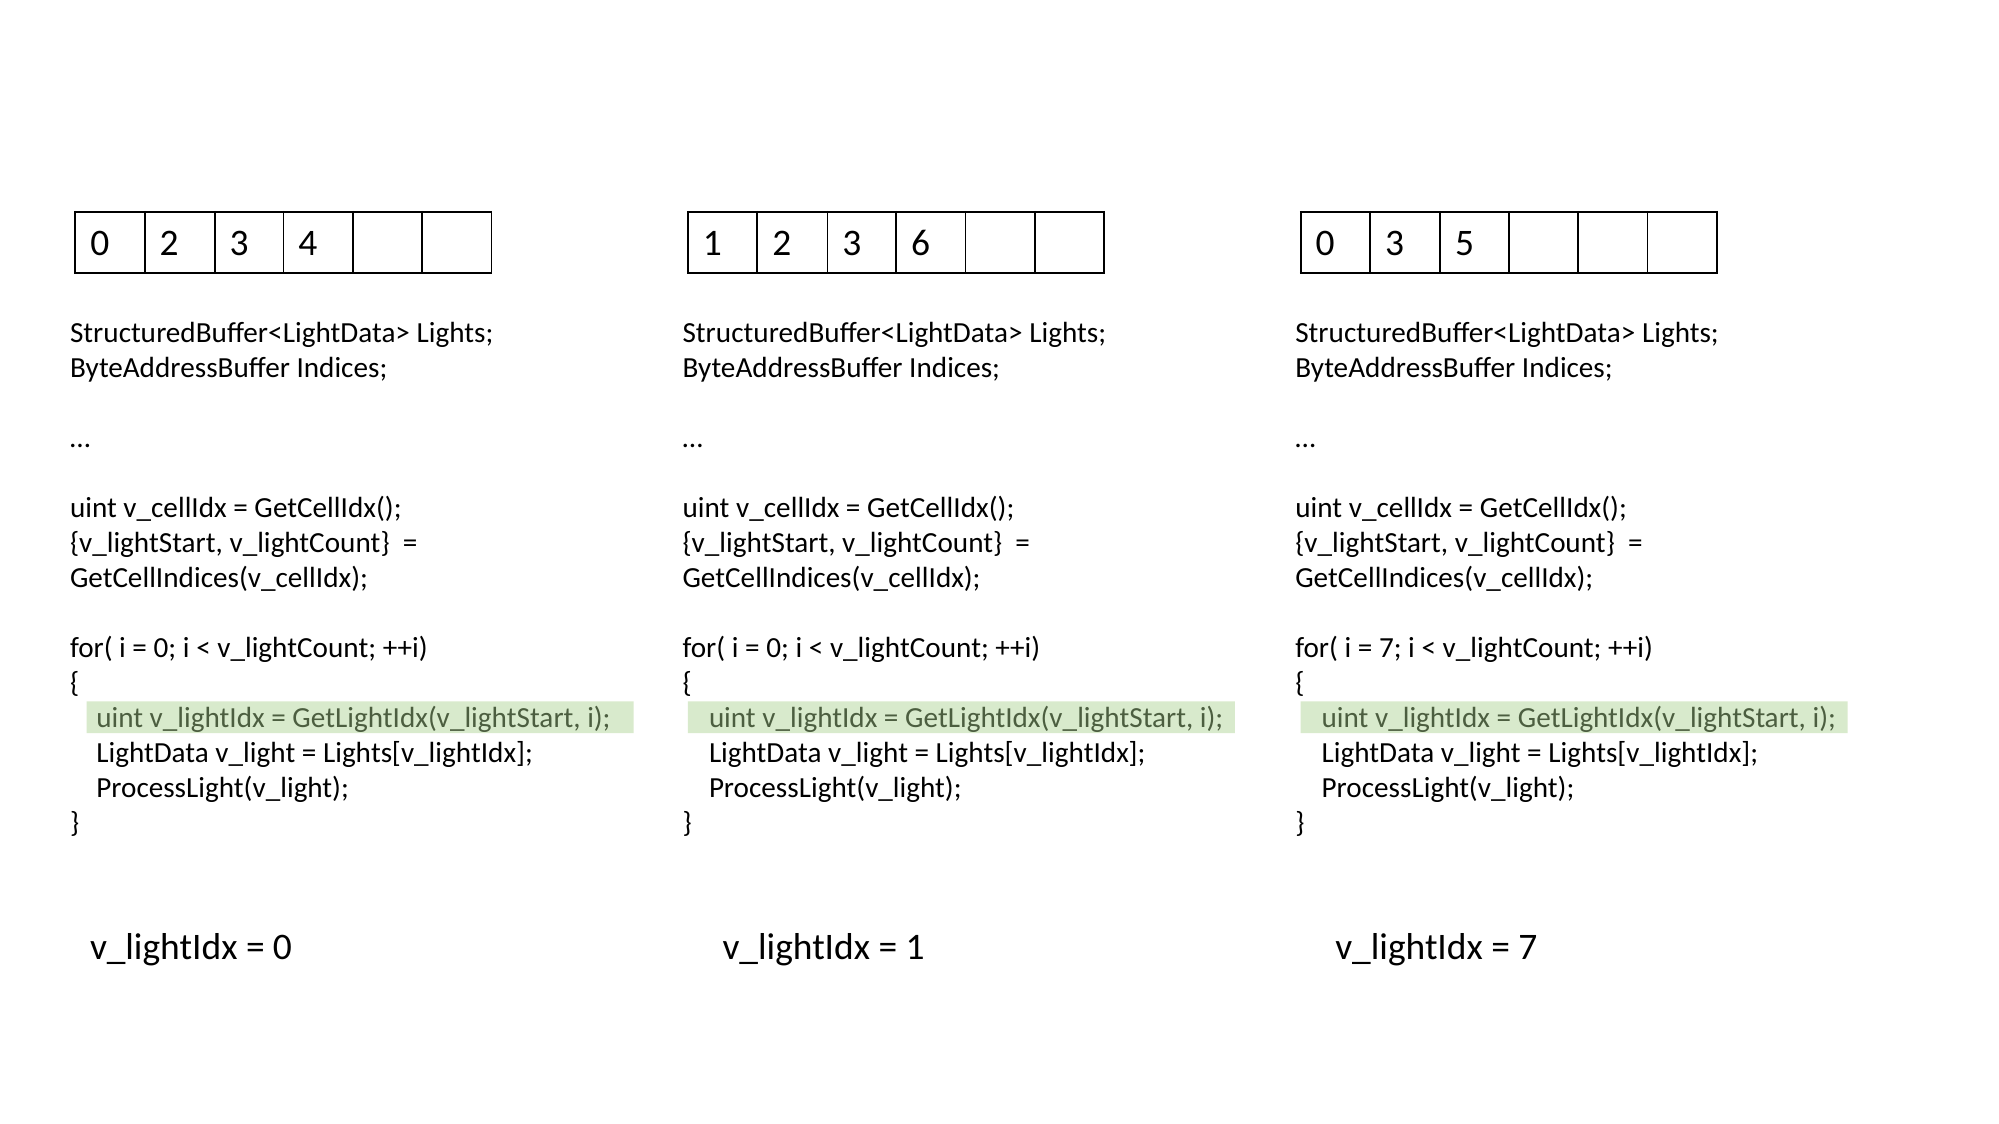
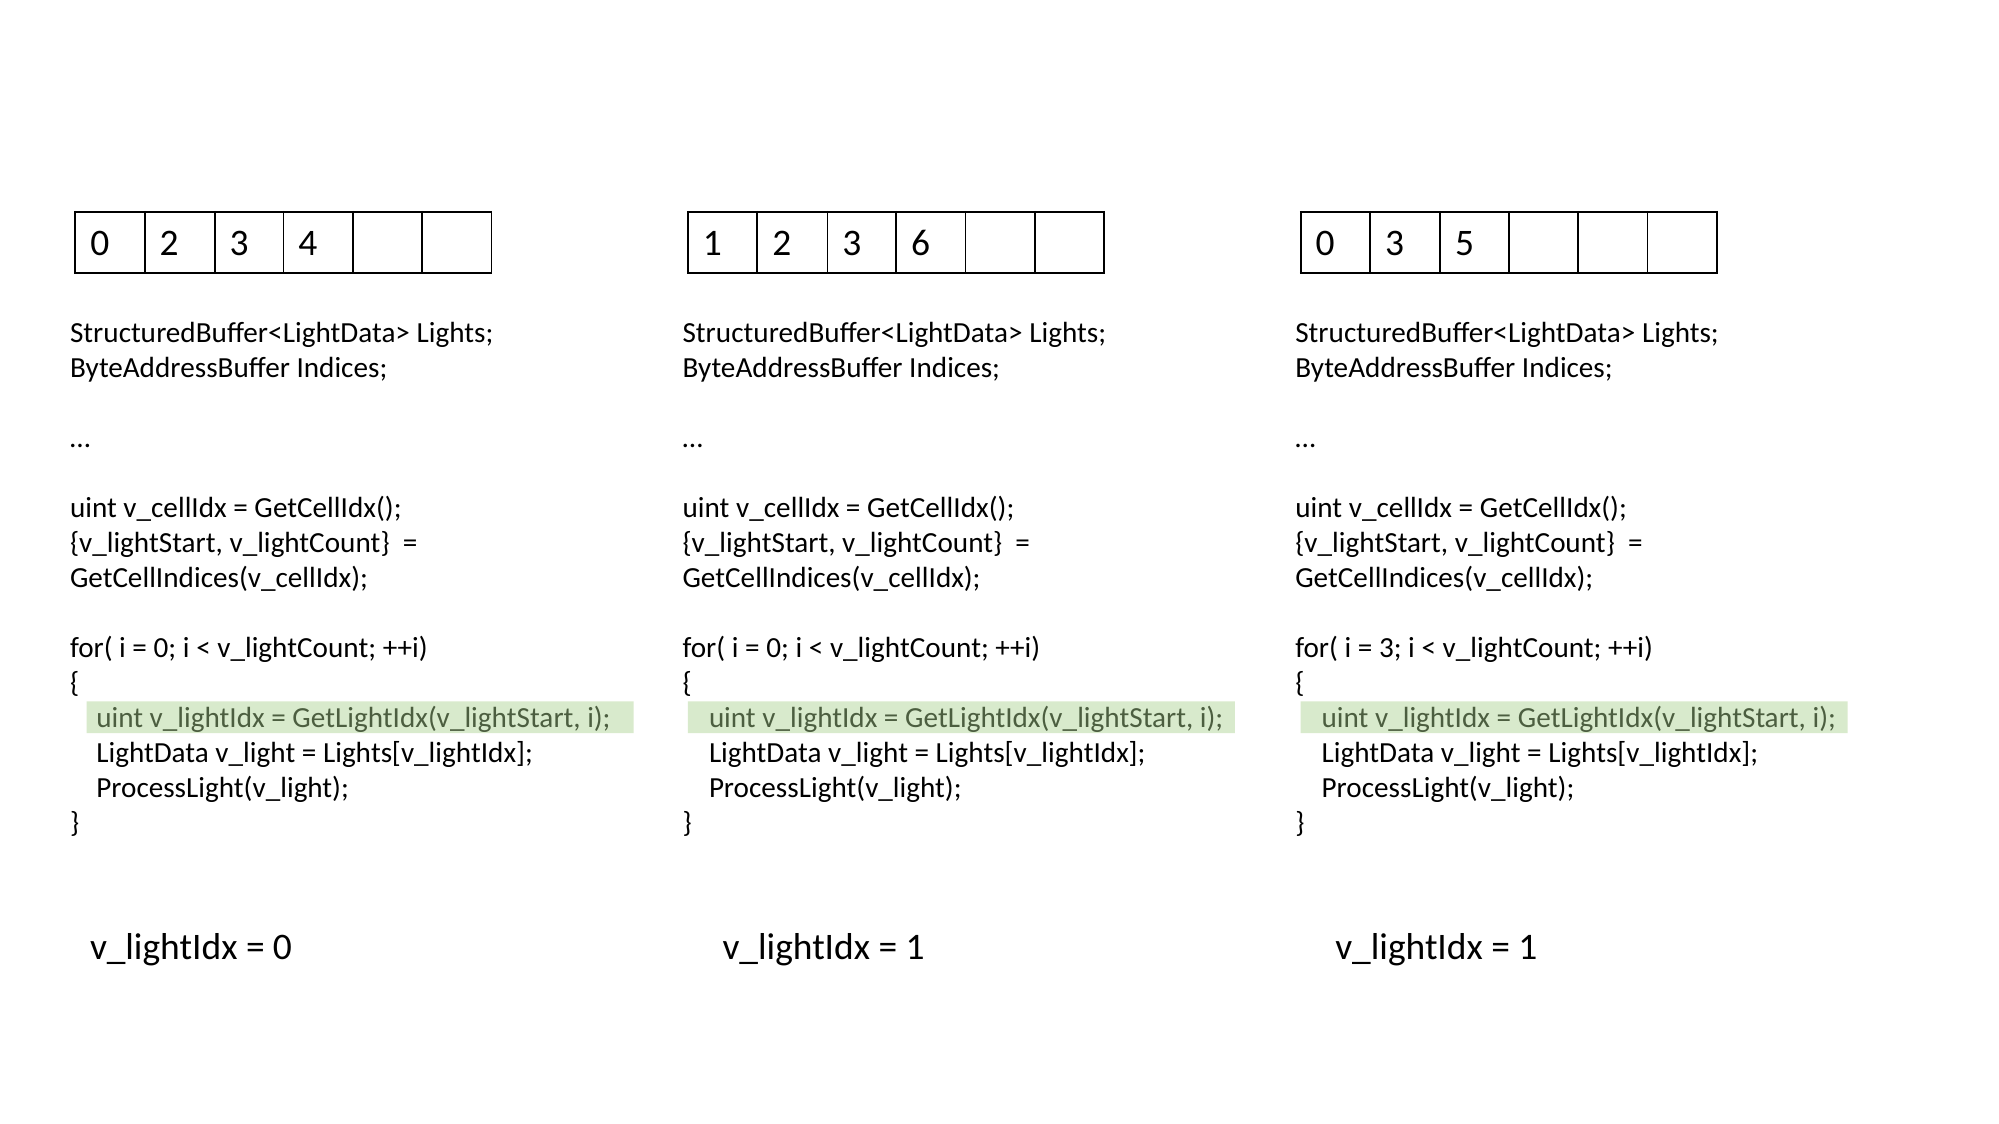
7 at (1390, 648): 7 -> 3
7 at (1528, 948): 7 -> 1
